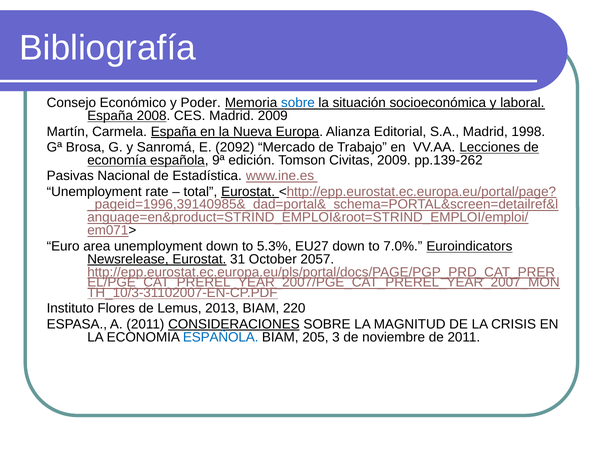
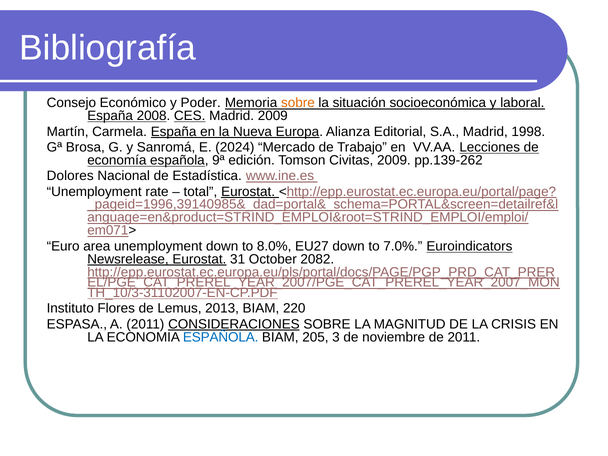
sobre at (298, 103) colour: blue -> orange
CES underline: none -> present
2092: 2092 -> 2024
Pasivas: Pasivas -> Dolores
5.3%: 5.3% -> 8.0%
2057: 2057 -> 2082
